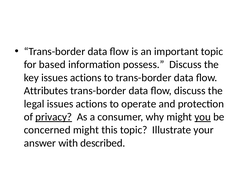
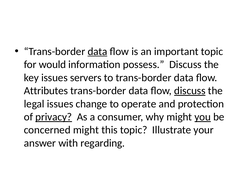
data at (97, 51) underline: none -> present
based: based -> would
key issues actions: actions -> servers
discuss at (190, 91) underline: none -> present
legal issues actions: actions -> change
described: described -> regarding
